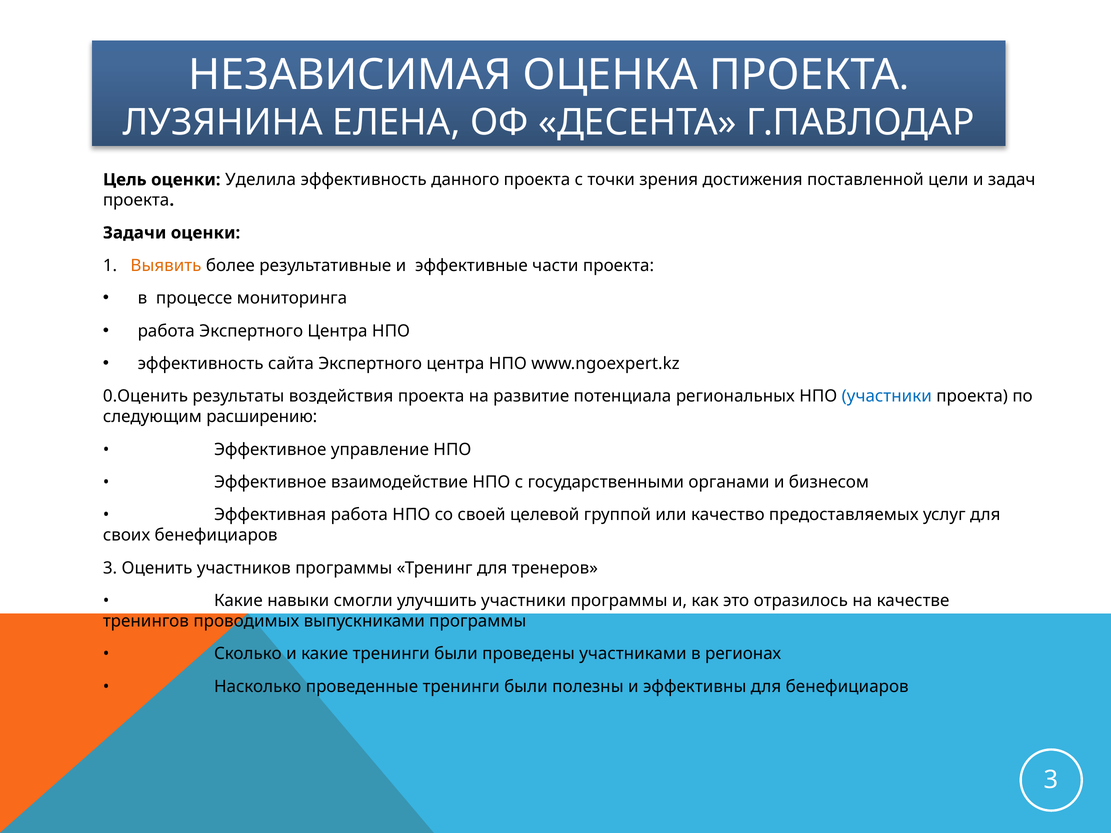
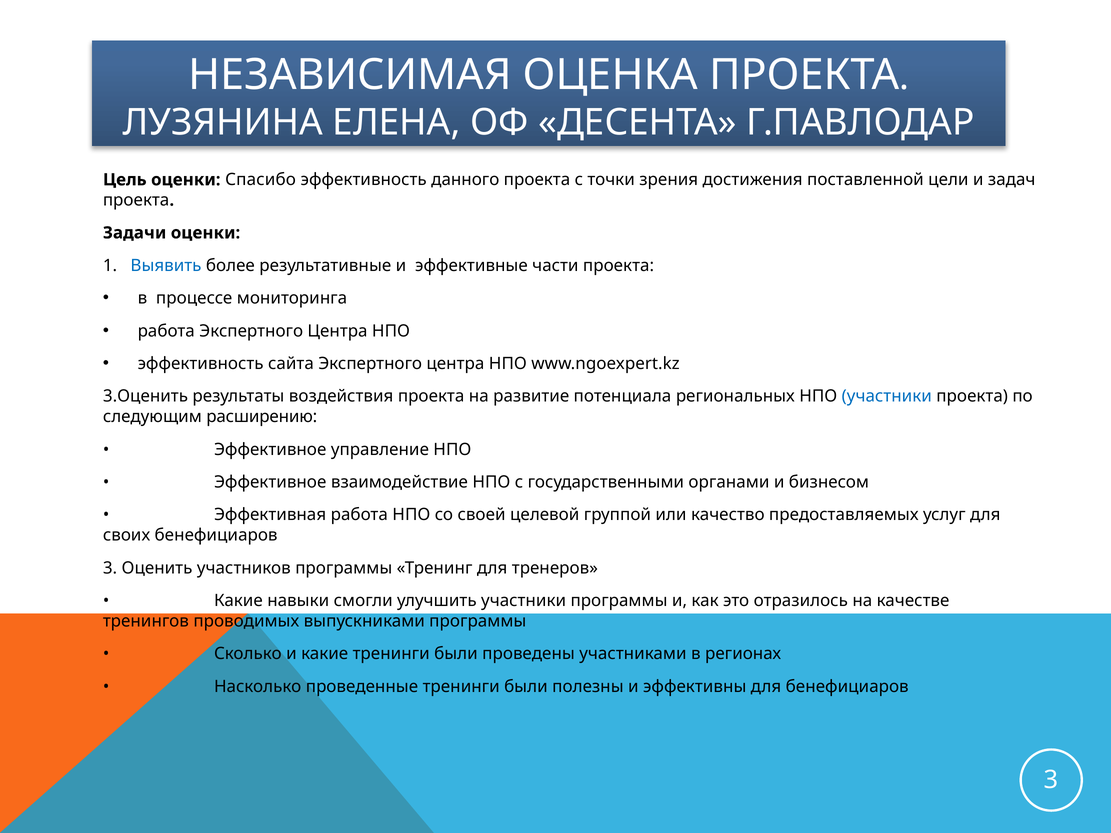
Уделила: Уделила -> Спасибо
Выявить colour: orange -> blue
0.Оценить: 0.Оценить -> 3.Оценить
